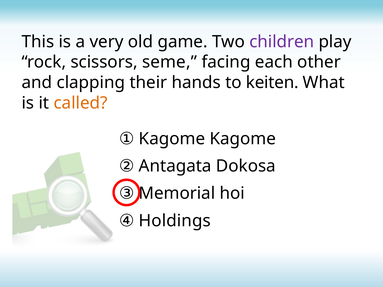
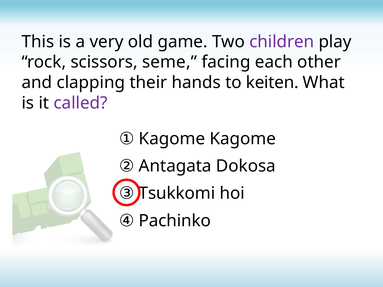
called colour: orange -> purple
Memorial: Memorial -> Tsukkomi
Holdings: Holdings -> Pachinko
